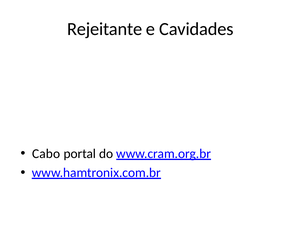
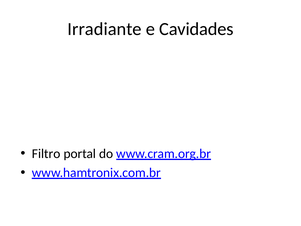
Rejeitante: Rejeitante -> Irradiante
Cabo: Cabo -> Filtro
